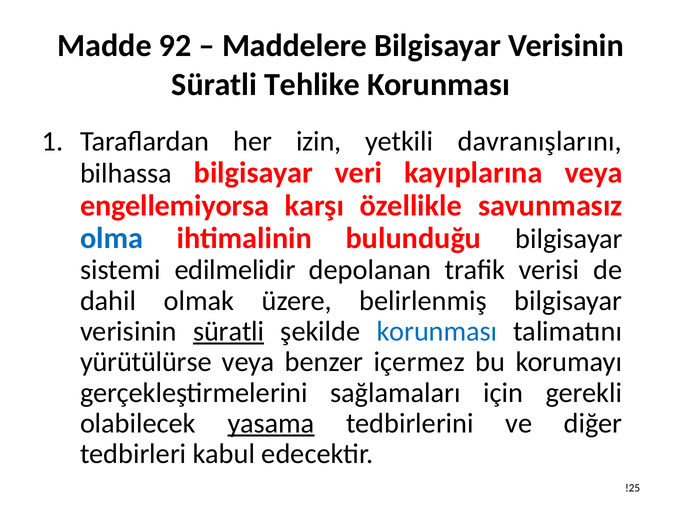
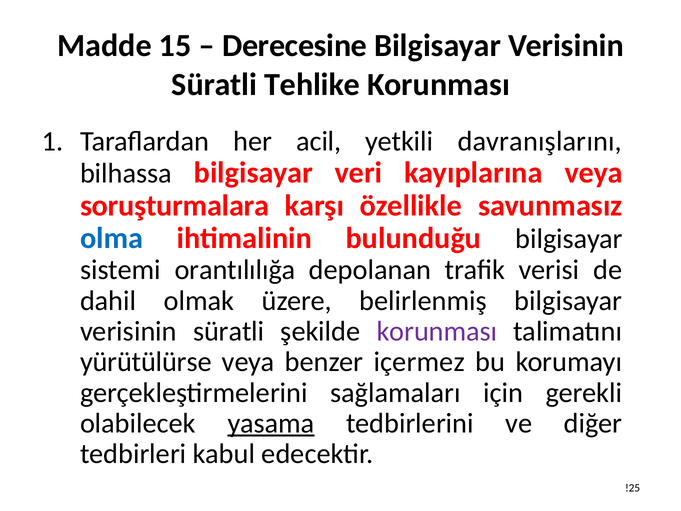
92: 92 -> 15
Maddelere: Maddelere -> Derecesine
izin: izin -> acil
engellemiyorsa: engellemiyorsa -> soruşturmalara
edilmelidir: edilmelidir -> orantılılığa
süratli at (229, 331) underline: present -> none
korunması at (437, 331) colour: blue -> purple
